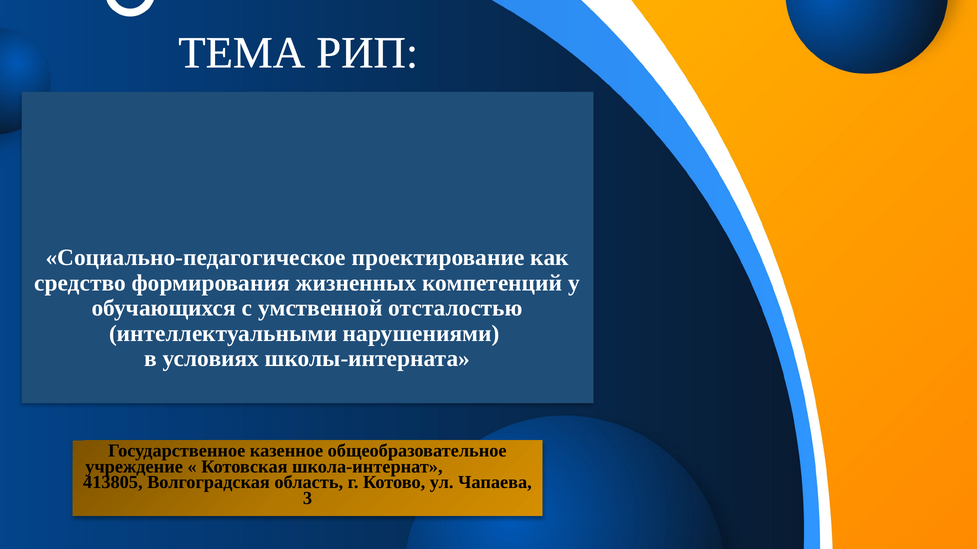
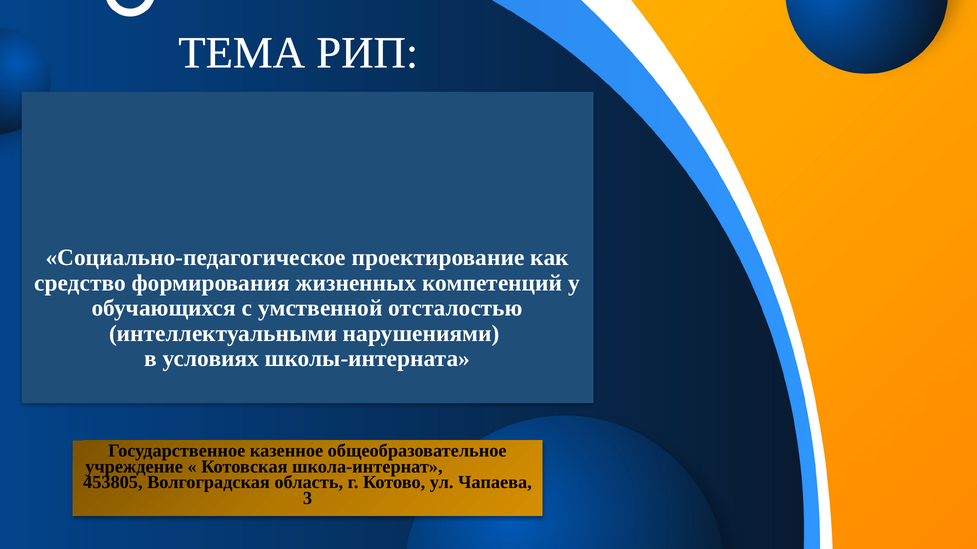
413805: 413805 -> 453805
